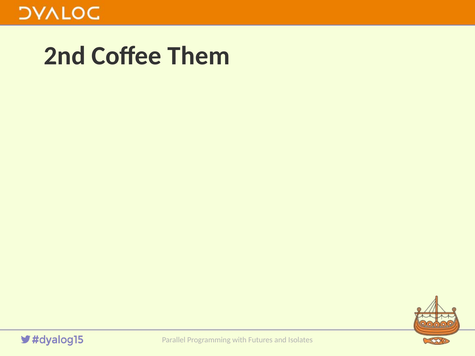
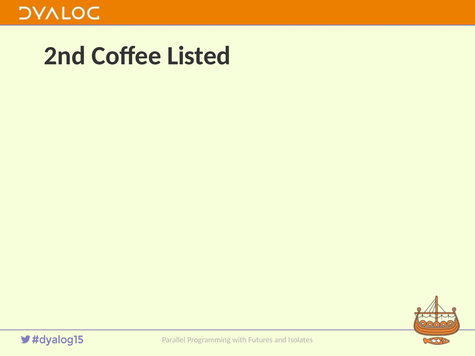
Them: Them -> Listed
